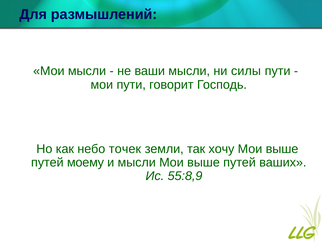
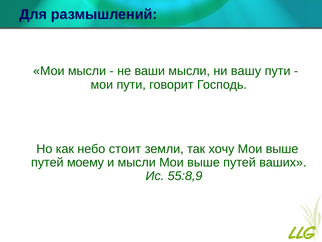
силы: силы -> вашу
точек: точек -> стоит
